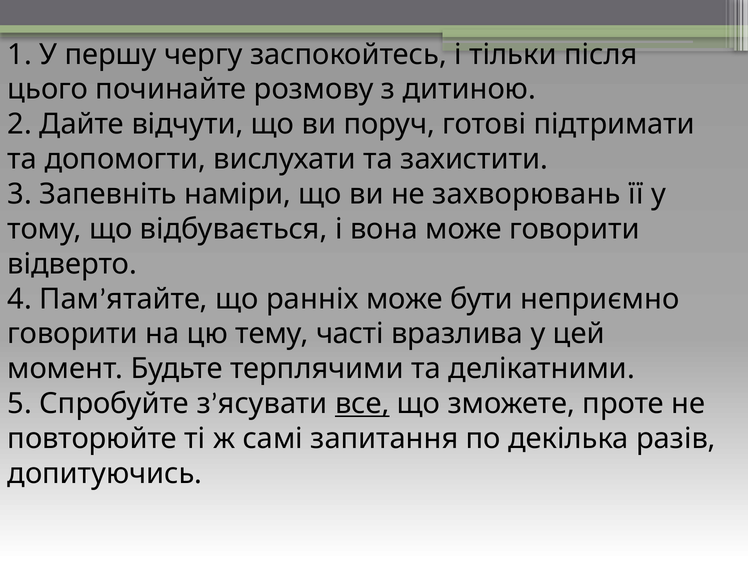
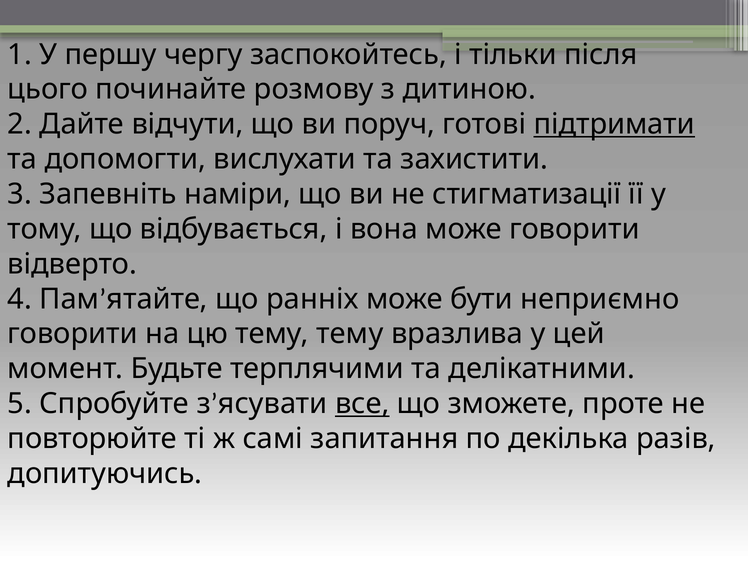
підтримати underline: none -> present
захворювань: захворювань -> стигматизації
тему часті: часті -> тему
